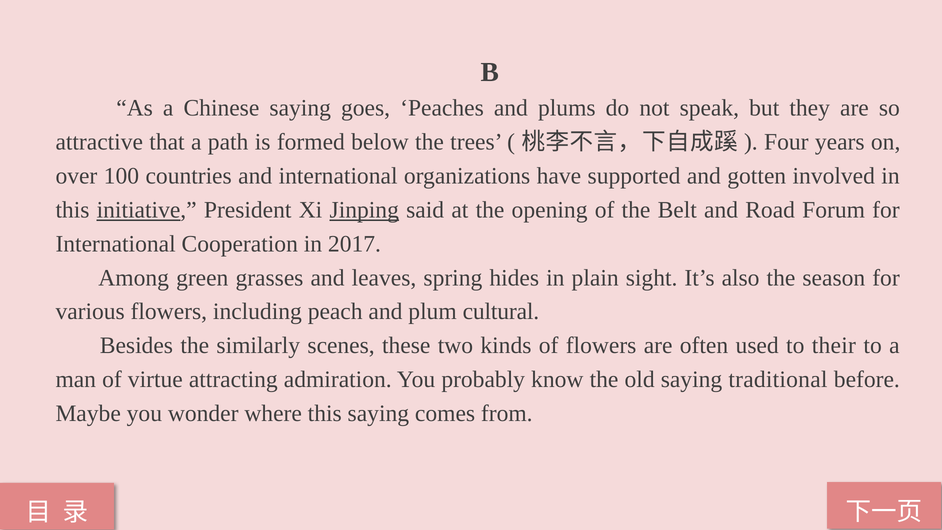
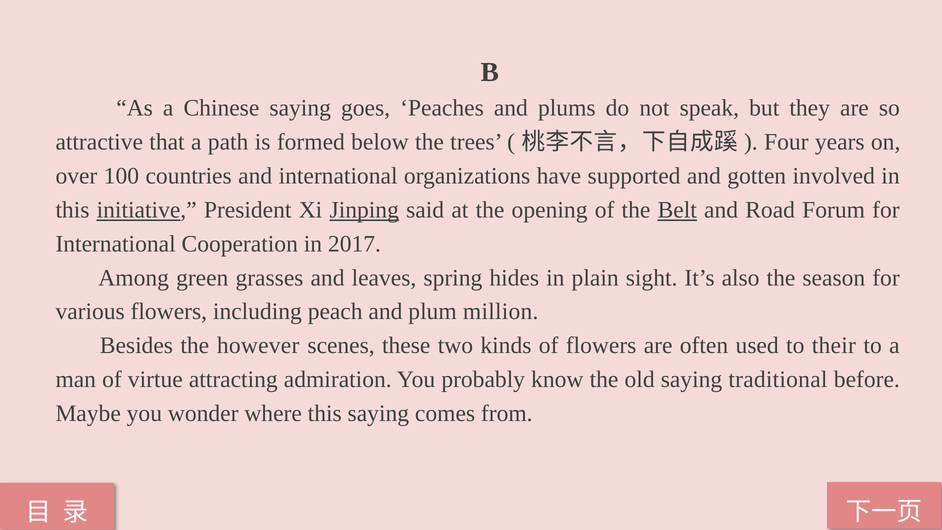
Belt underline: none -> present
cultural: cultural -> million
similarly: similarly -> however
